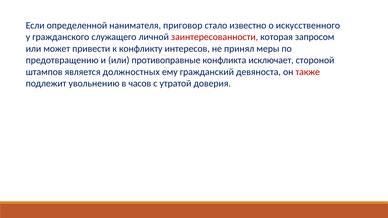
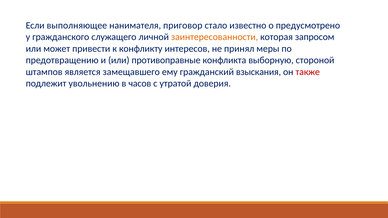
определенной: определенной -> выполняющее
искусственного: искусственного -> предусмотрено
заинтересованности colour: red -> orange
исключает: исключает -> выборную
должностных: должностных -> замещавшего
девяноста: девяноста -> взыскания
